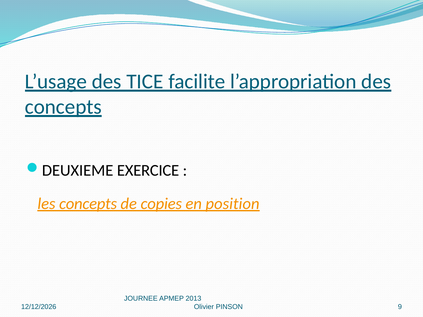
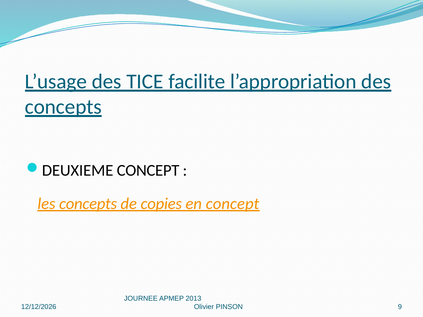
DEUXIEME EXERCICE: EXERCICE -> CONCEPT
en position: position -> concept
